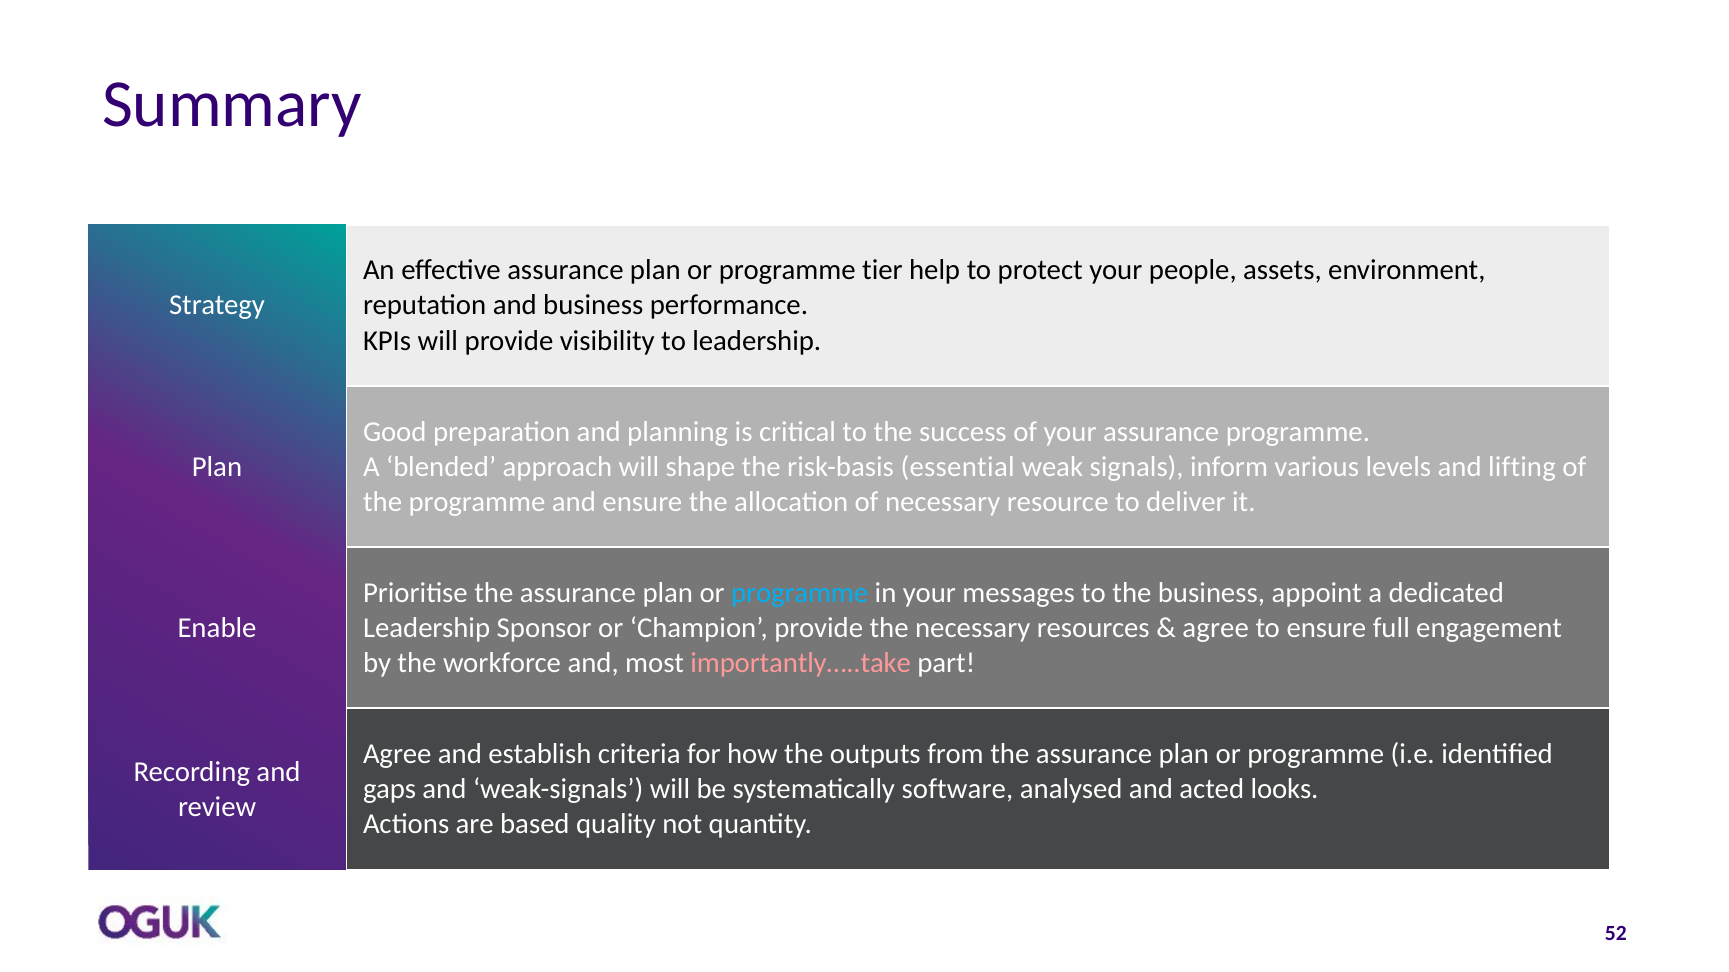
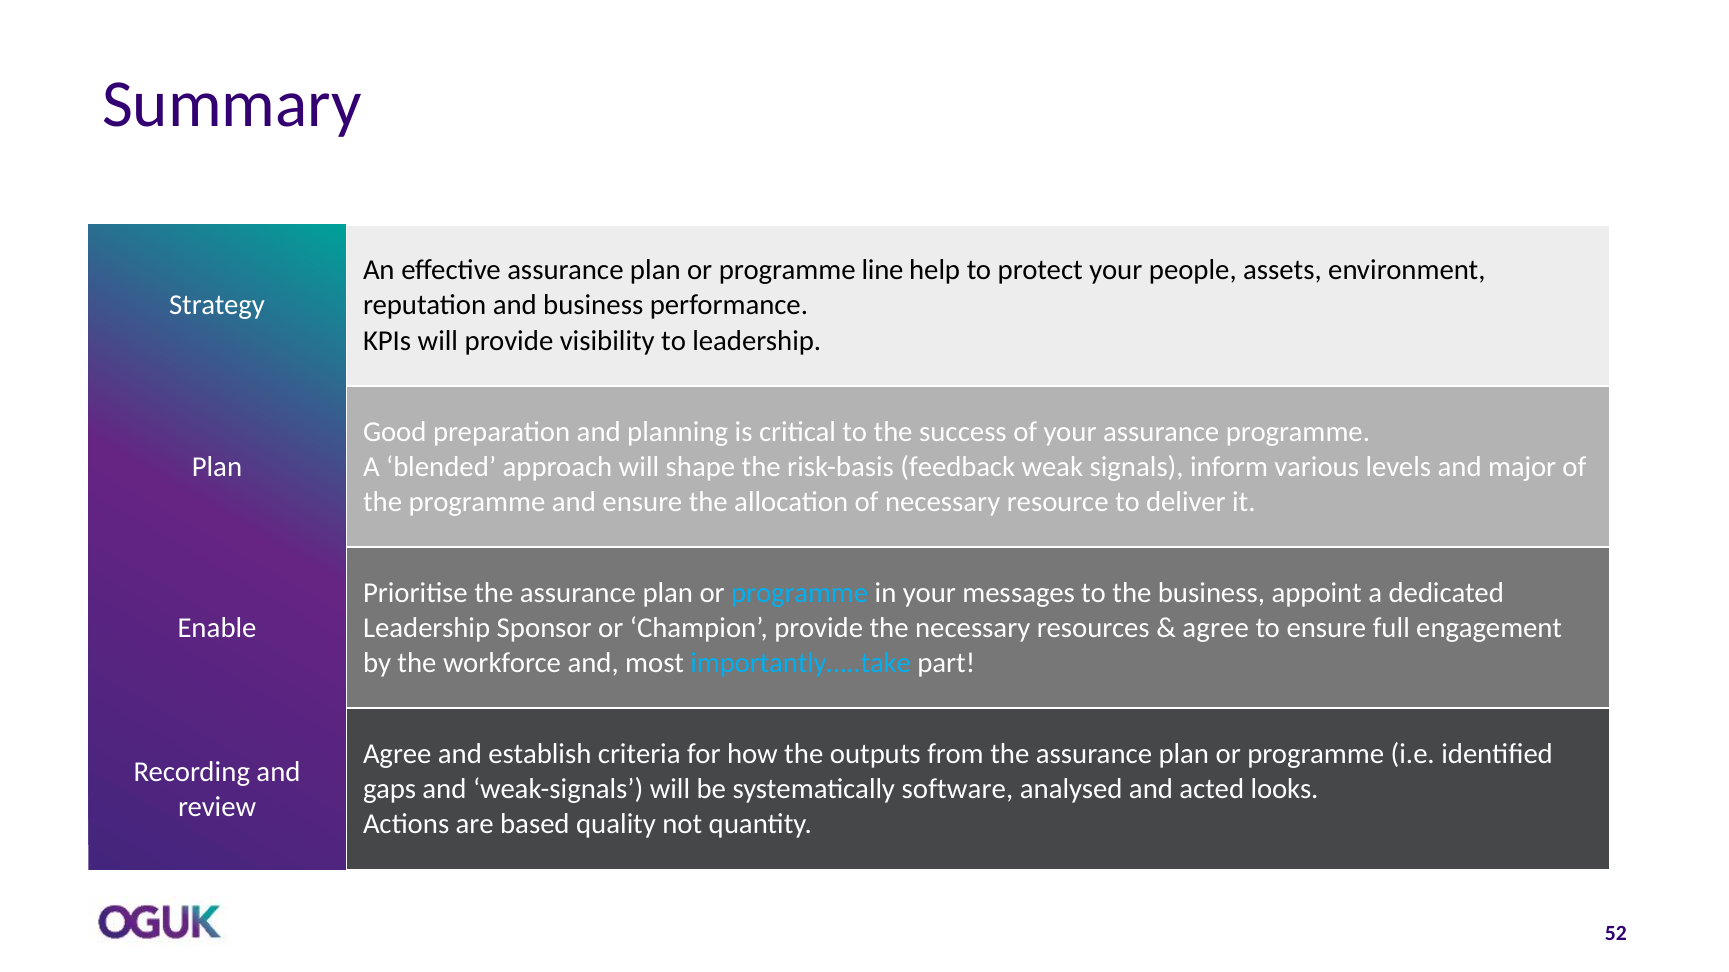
tier: tier -> line
essential: essential -> feedback
lifting: lifting -> major
importantly…..take colour: pink -> light blue
